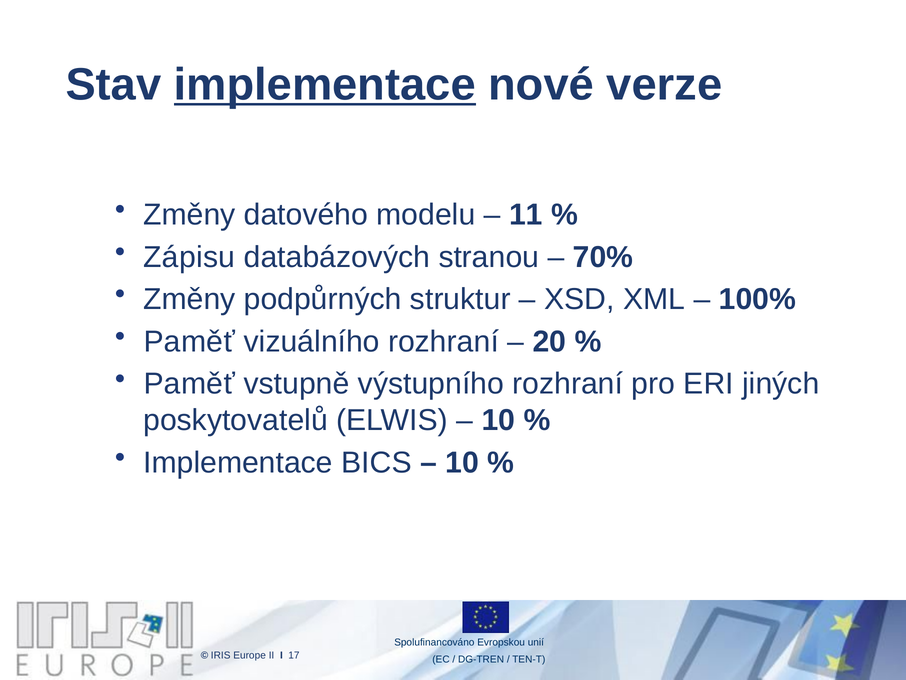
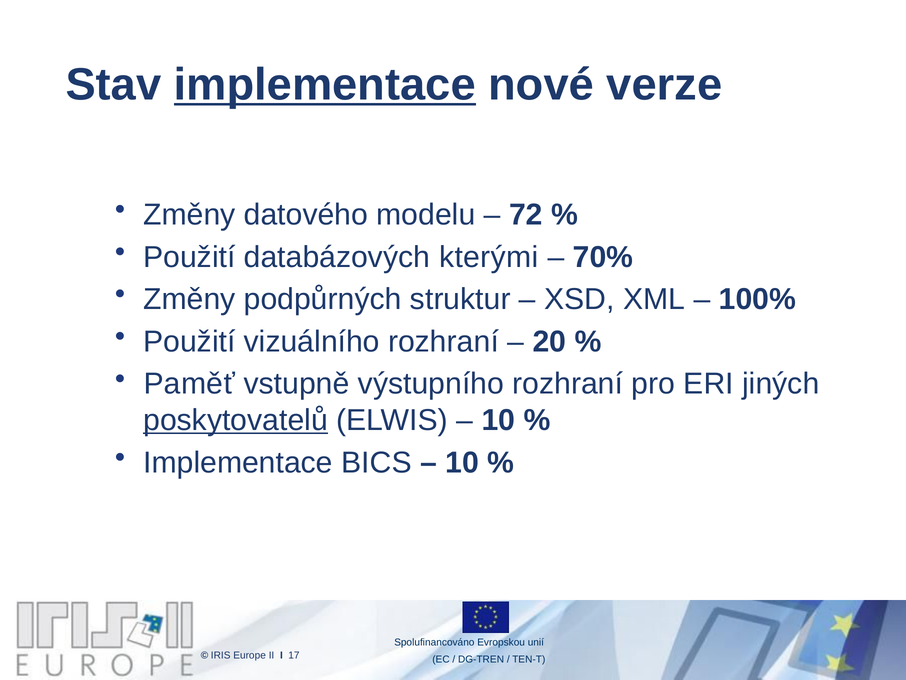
11: 11 -> 72
Zápisu at (189, 257): Zápisu -> Použití
stranou: stranou -> kterými
Paměť at (189, 341): Paměť -> Použití
poskytovatelů underline: none -> present
